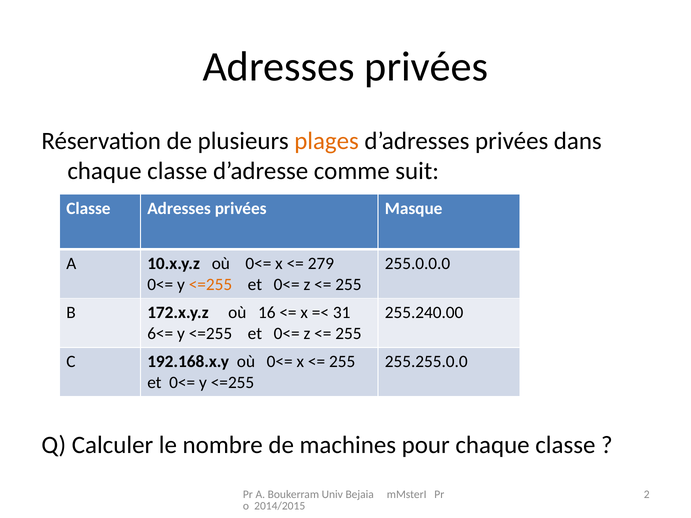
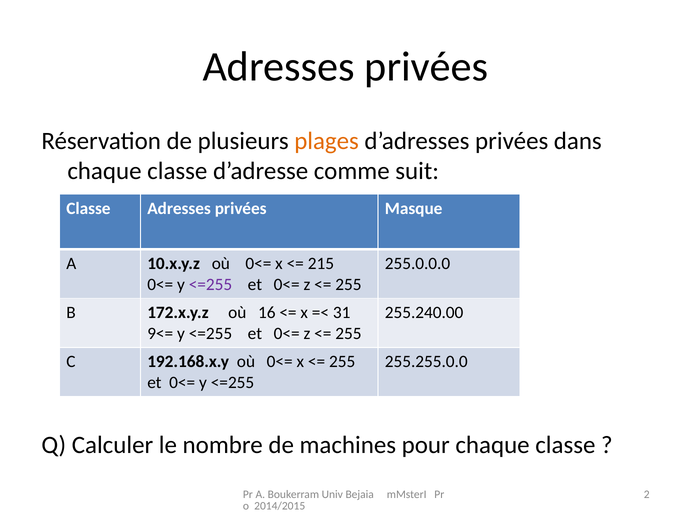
279: 279 -> 215
<=255 at (210, 285) colour: orange -> purple
6<=: 6<= -> 9<=
